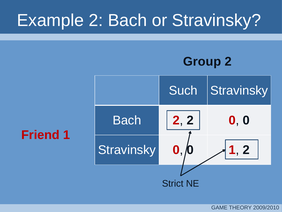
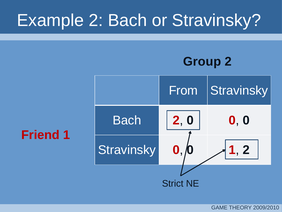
Such: Such -> From
2 2: 2 -> 0
